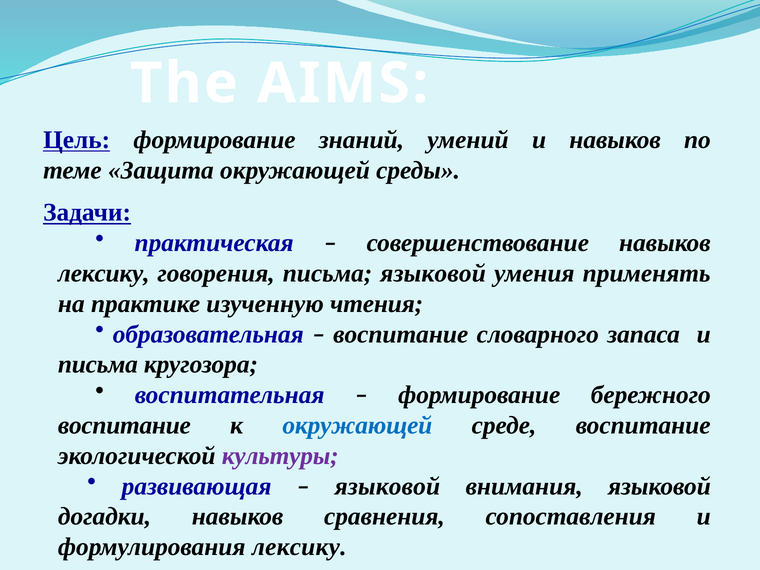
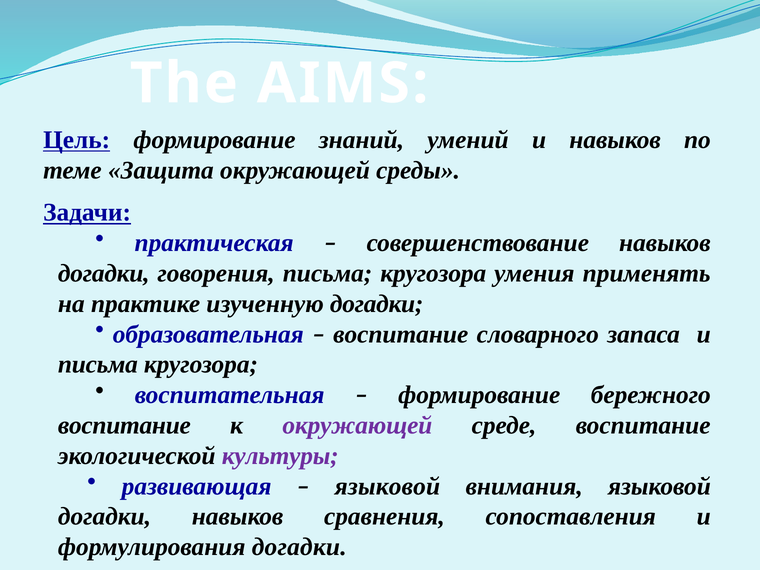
лексику at (104, 273): лексику -> догадки
говорения письма языковой: языковой -> кругозора
изученную чтения: чтения -> догадки
окружающей at (357, 425) colour: blue -> purple
формулирования лексику: лексику -> догадки
